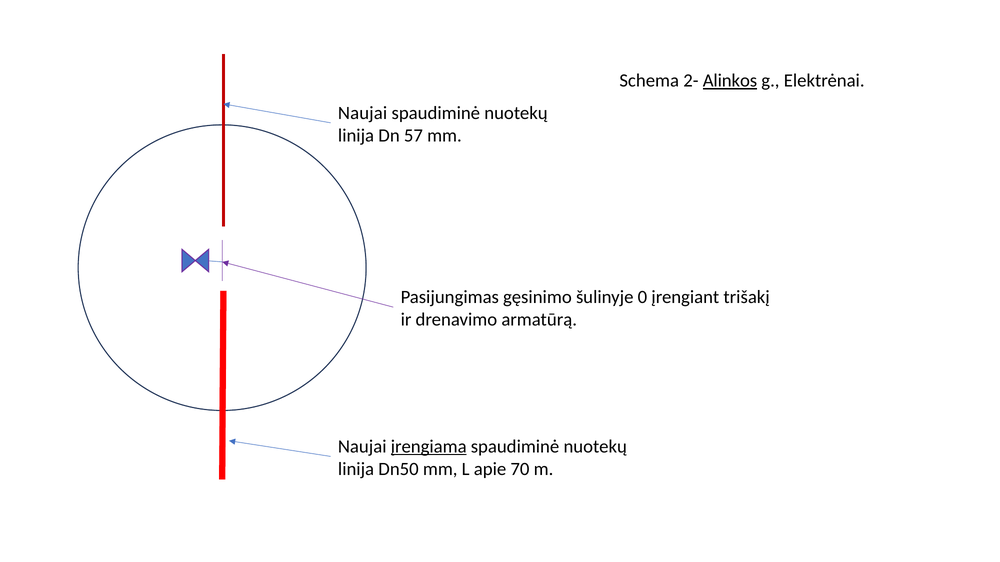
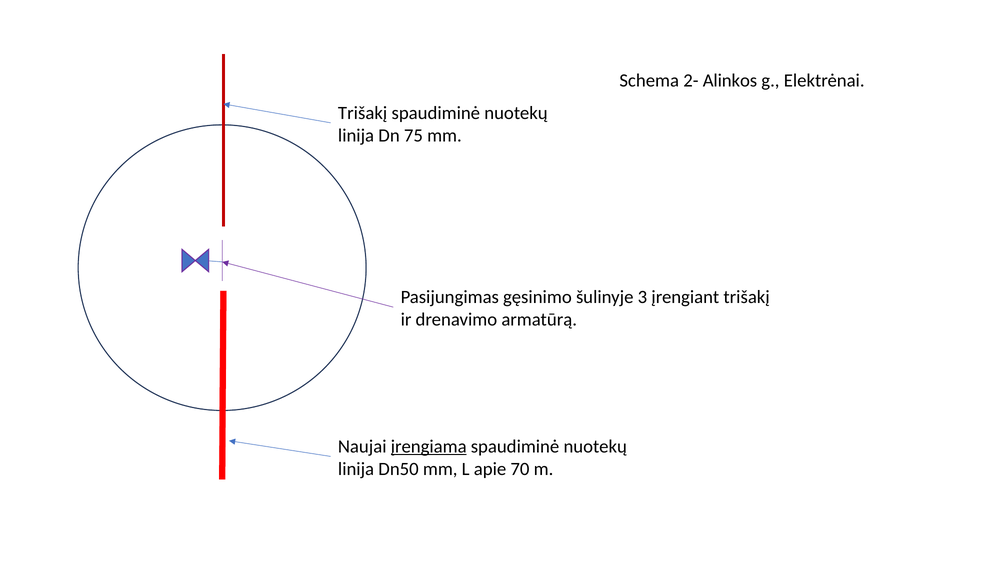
Alinkos underline: present -> none
Naujai at (363, 113): Naujai -> Trišakį
57: 57 -> 75
0: 0 -> 3
